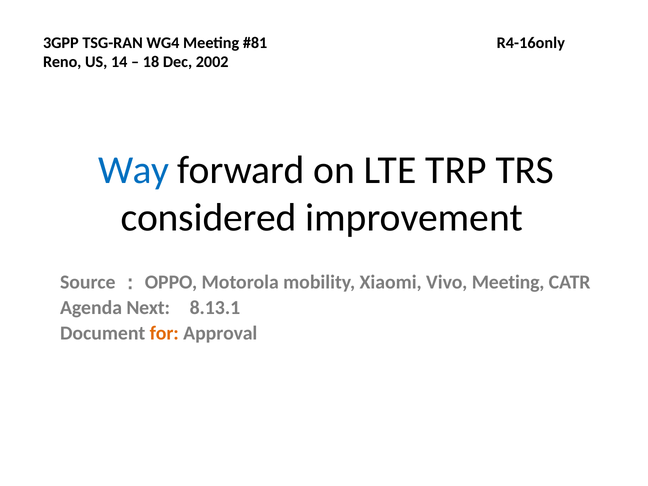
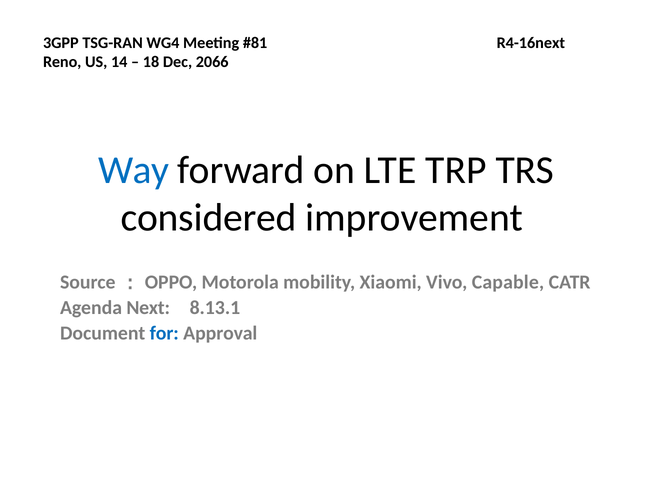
R4-16only: R4-16only -> R4-16next
2002: 2002 -> 2066
Vivo Meeting: Meeting -> Capable
for colour: orange -> blue
